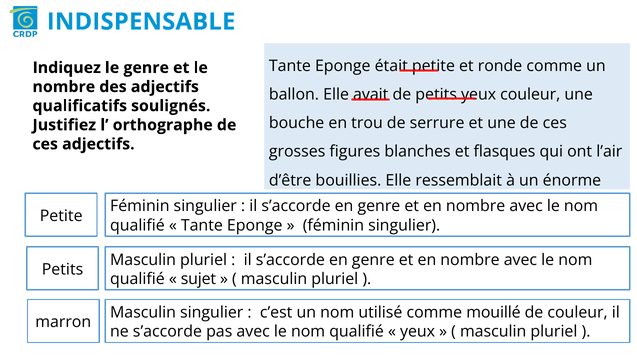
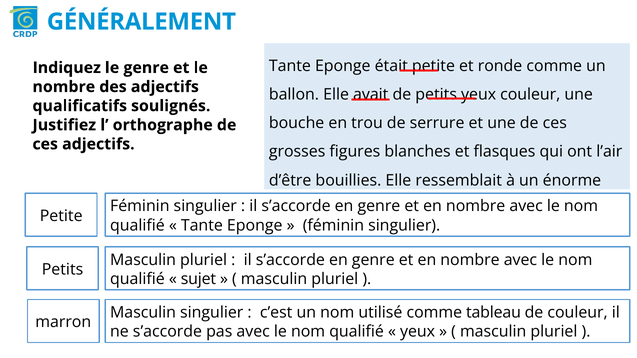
INDISPENSABLE: INDISPENSABLE -> GÉNÉRALEMENT
mouillé: mouillé -> tableau
